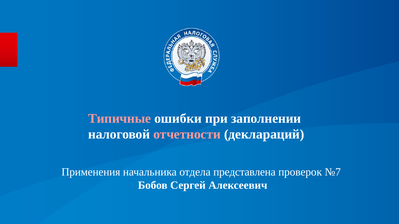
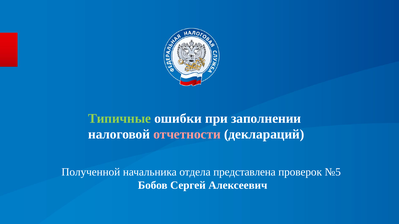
Типичные colour: pink -> light green
Применения: Применения -> Полученной
№7: №7 -> №5
